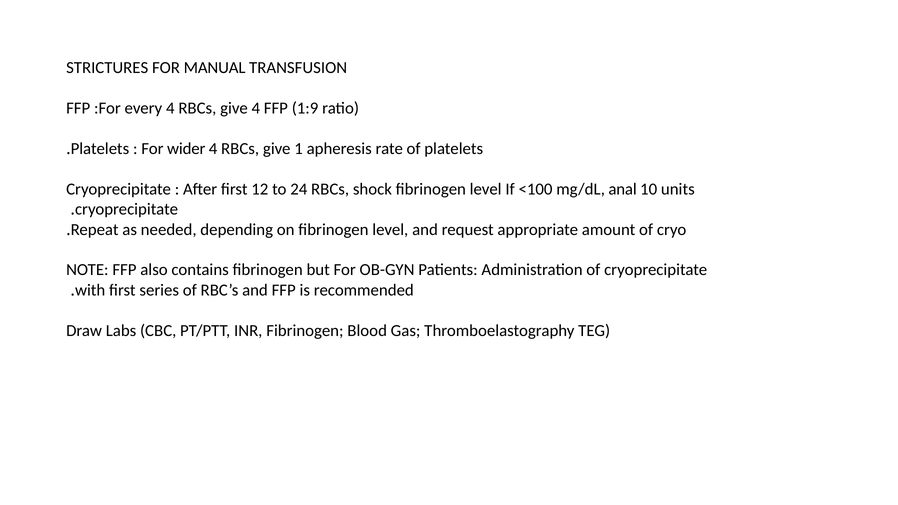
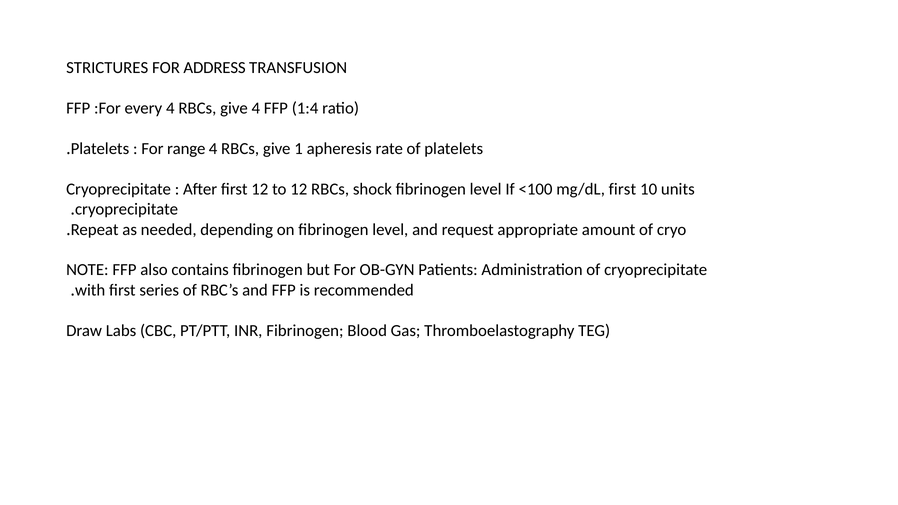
MANUAL: MANUAL -> ADDRESS
1:9: 1:9 -> 1:4
wider: wider -> range
to 24: 24 -> 12
mg/dL anal: anal -> first
